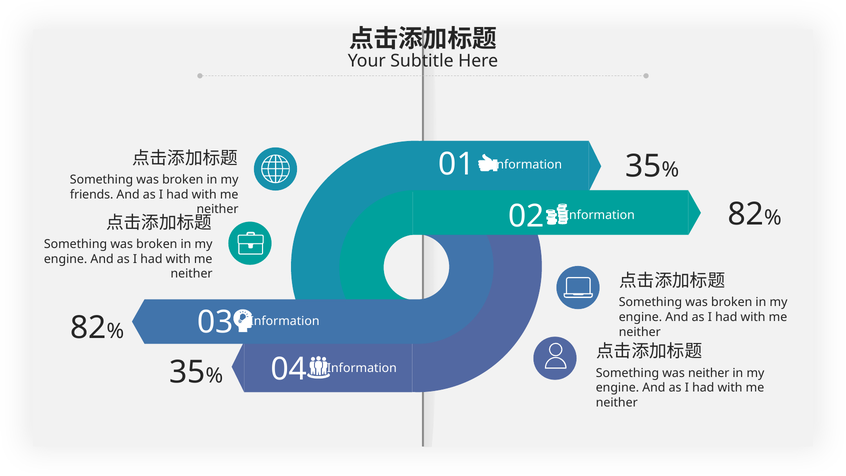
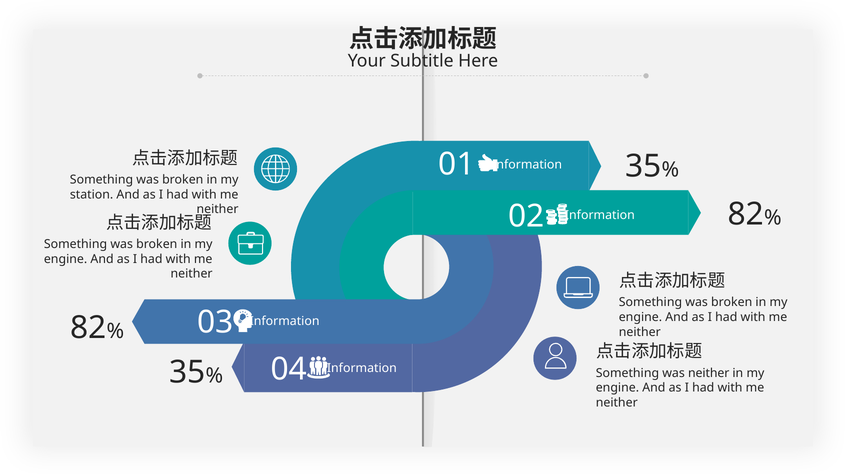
friends: friends -> station
